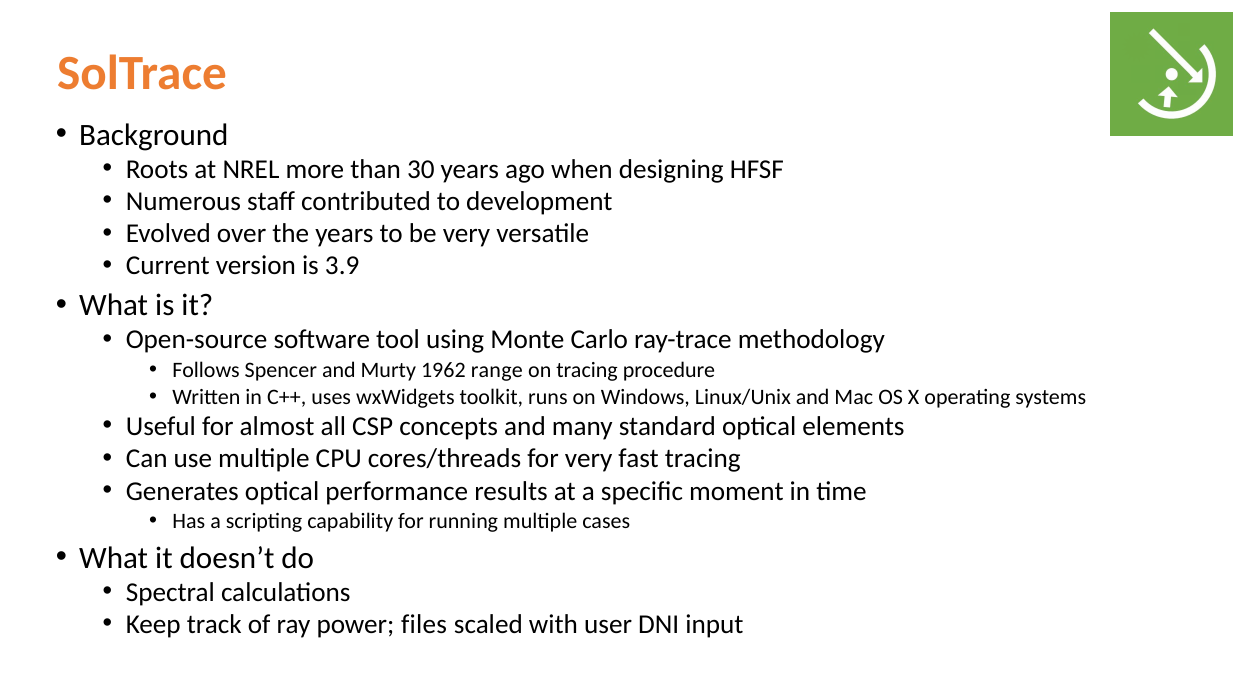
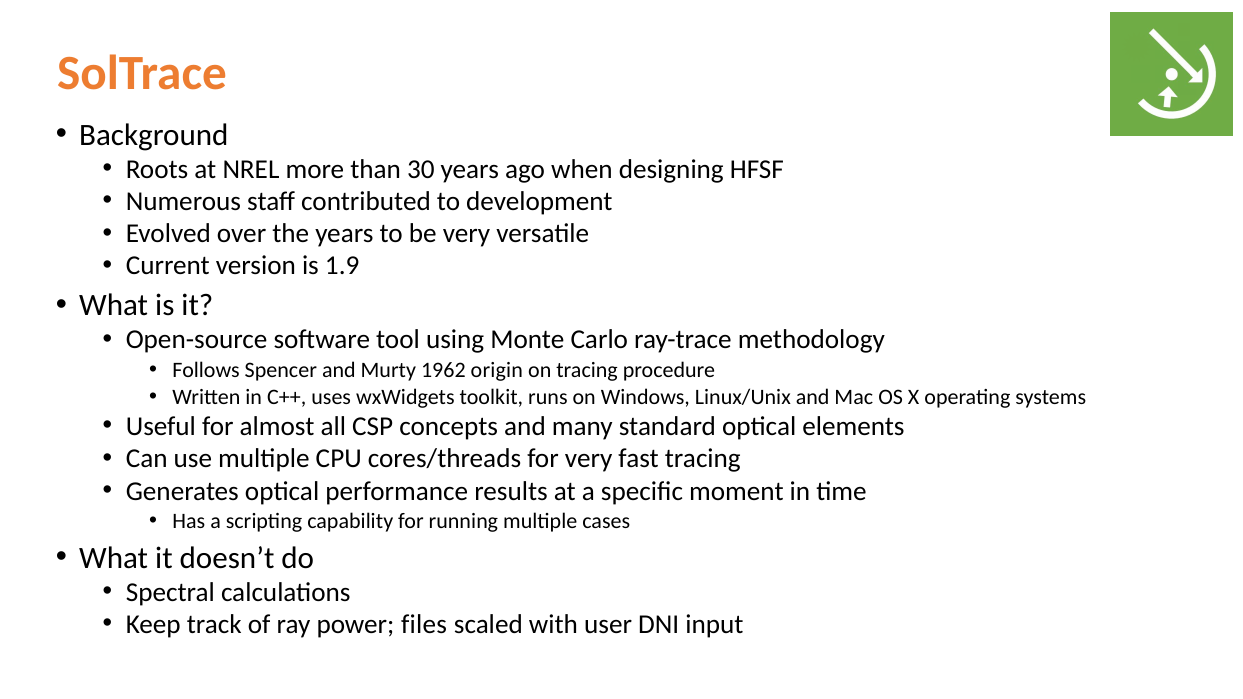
3.9: 3.9 -> 1.9
range: range -> origin
